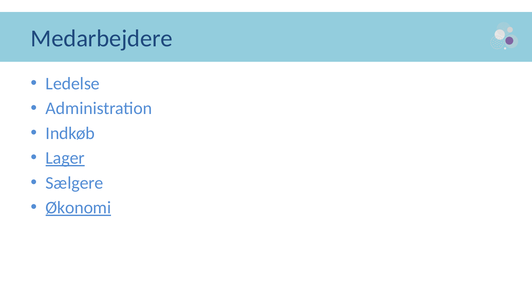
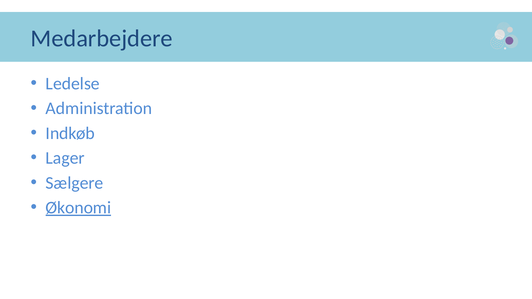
Lager underline: present -> none
